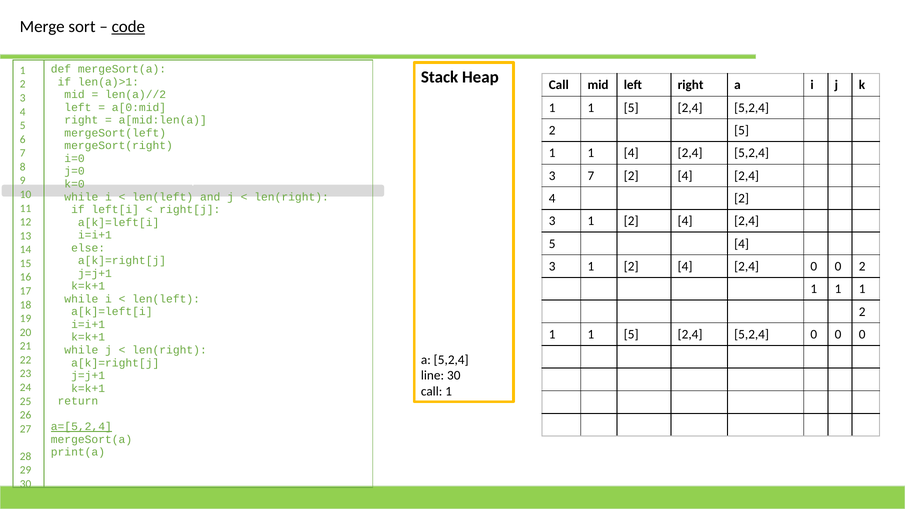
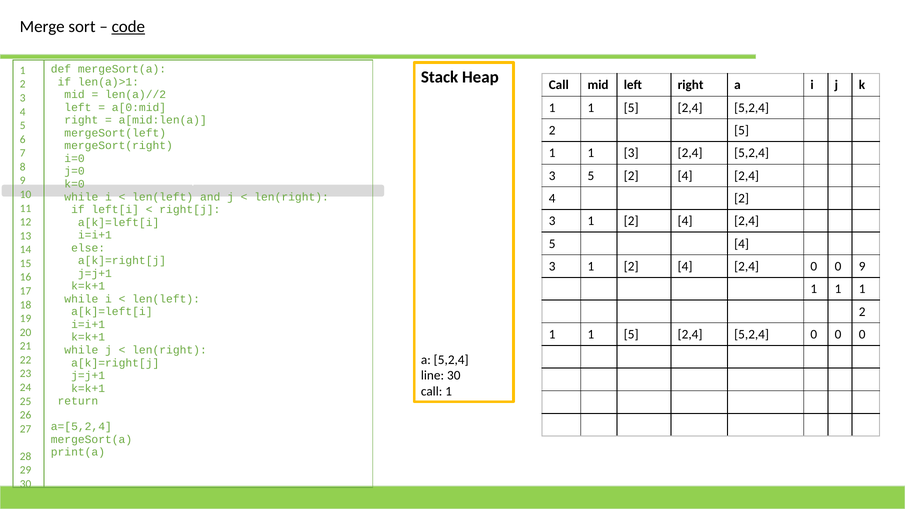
1 4: 4 -> 3
3 7: 7 -> 5
0 2: 2 -> 9
a=[5,2,4 underline: present -> none
